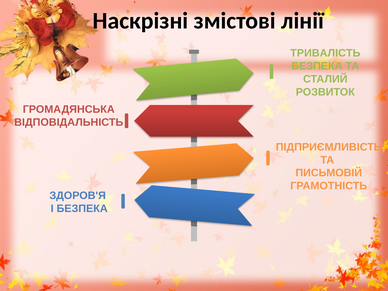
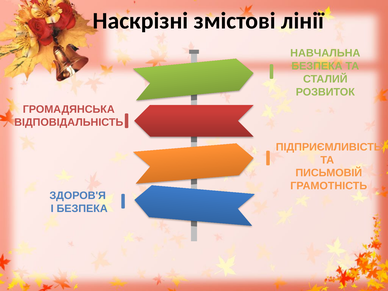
ТРИВАЛІСТЬ: ТРИВАЛІСТЬ -> НАВЧАЛЬНА
